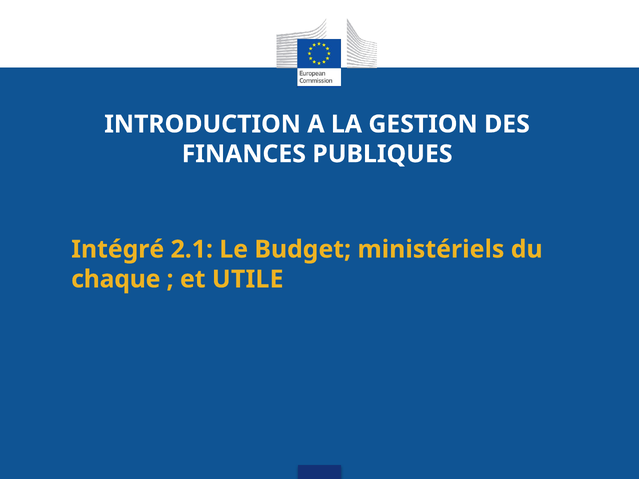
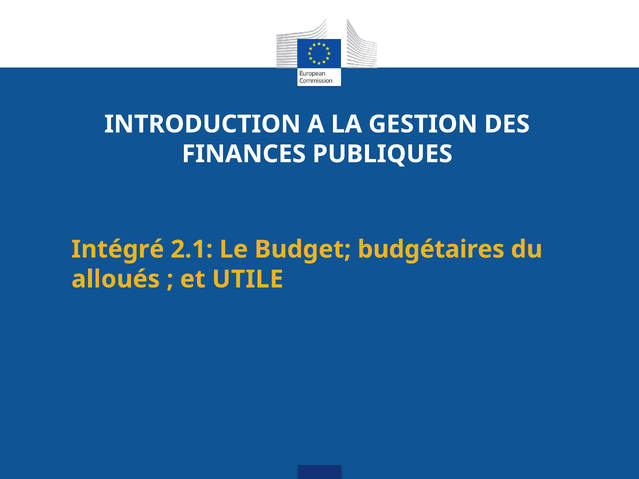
ministériels: ministériels -> budgétaires
chaque: chaque -> alloués
